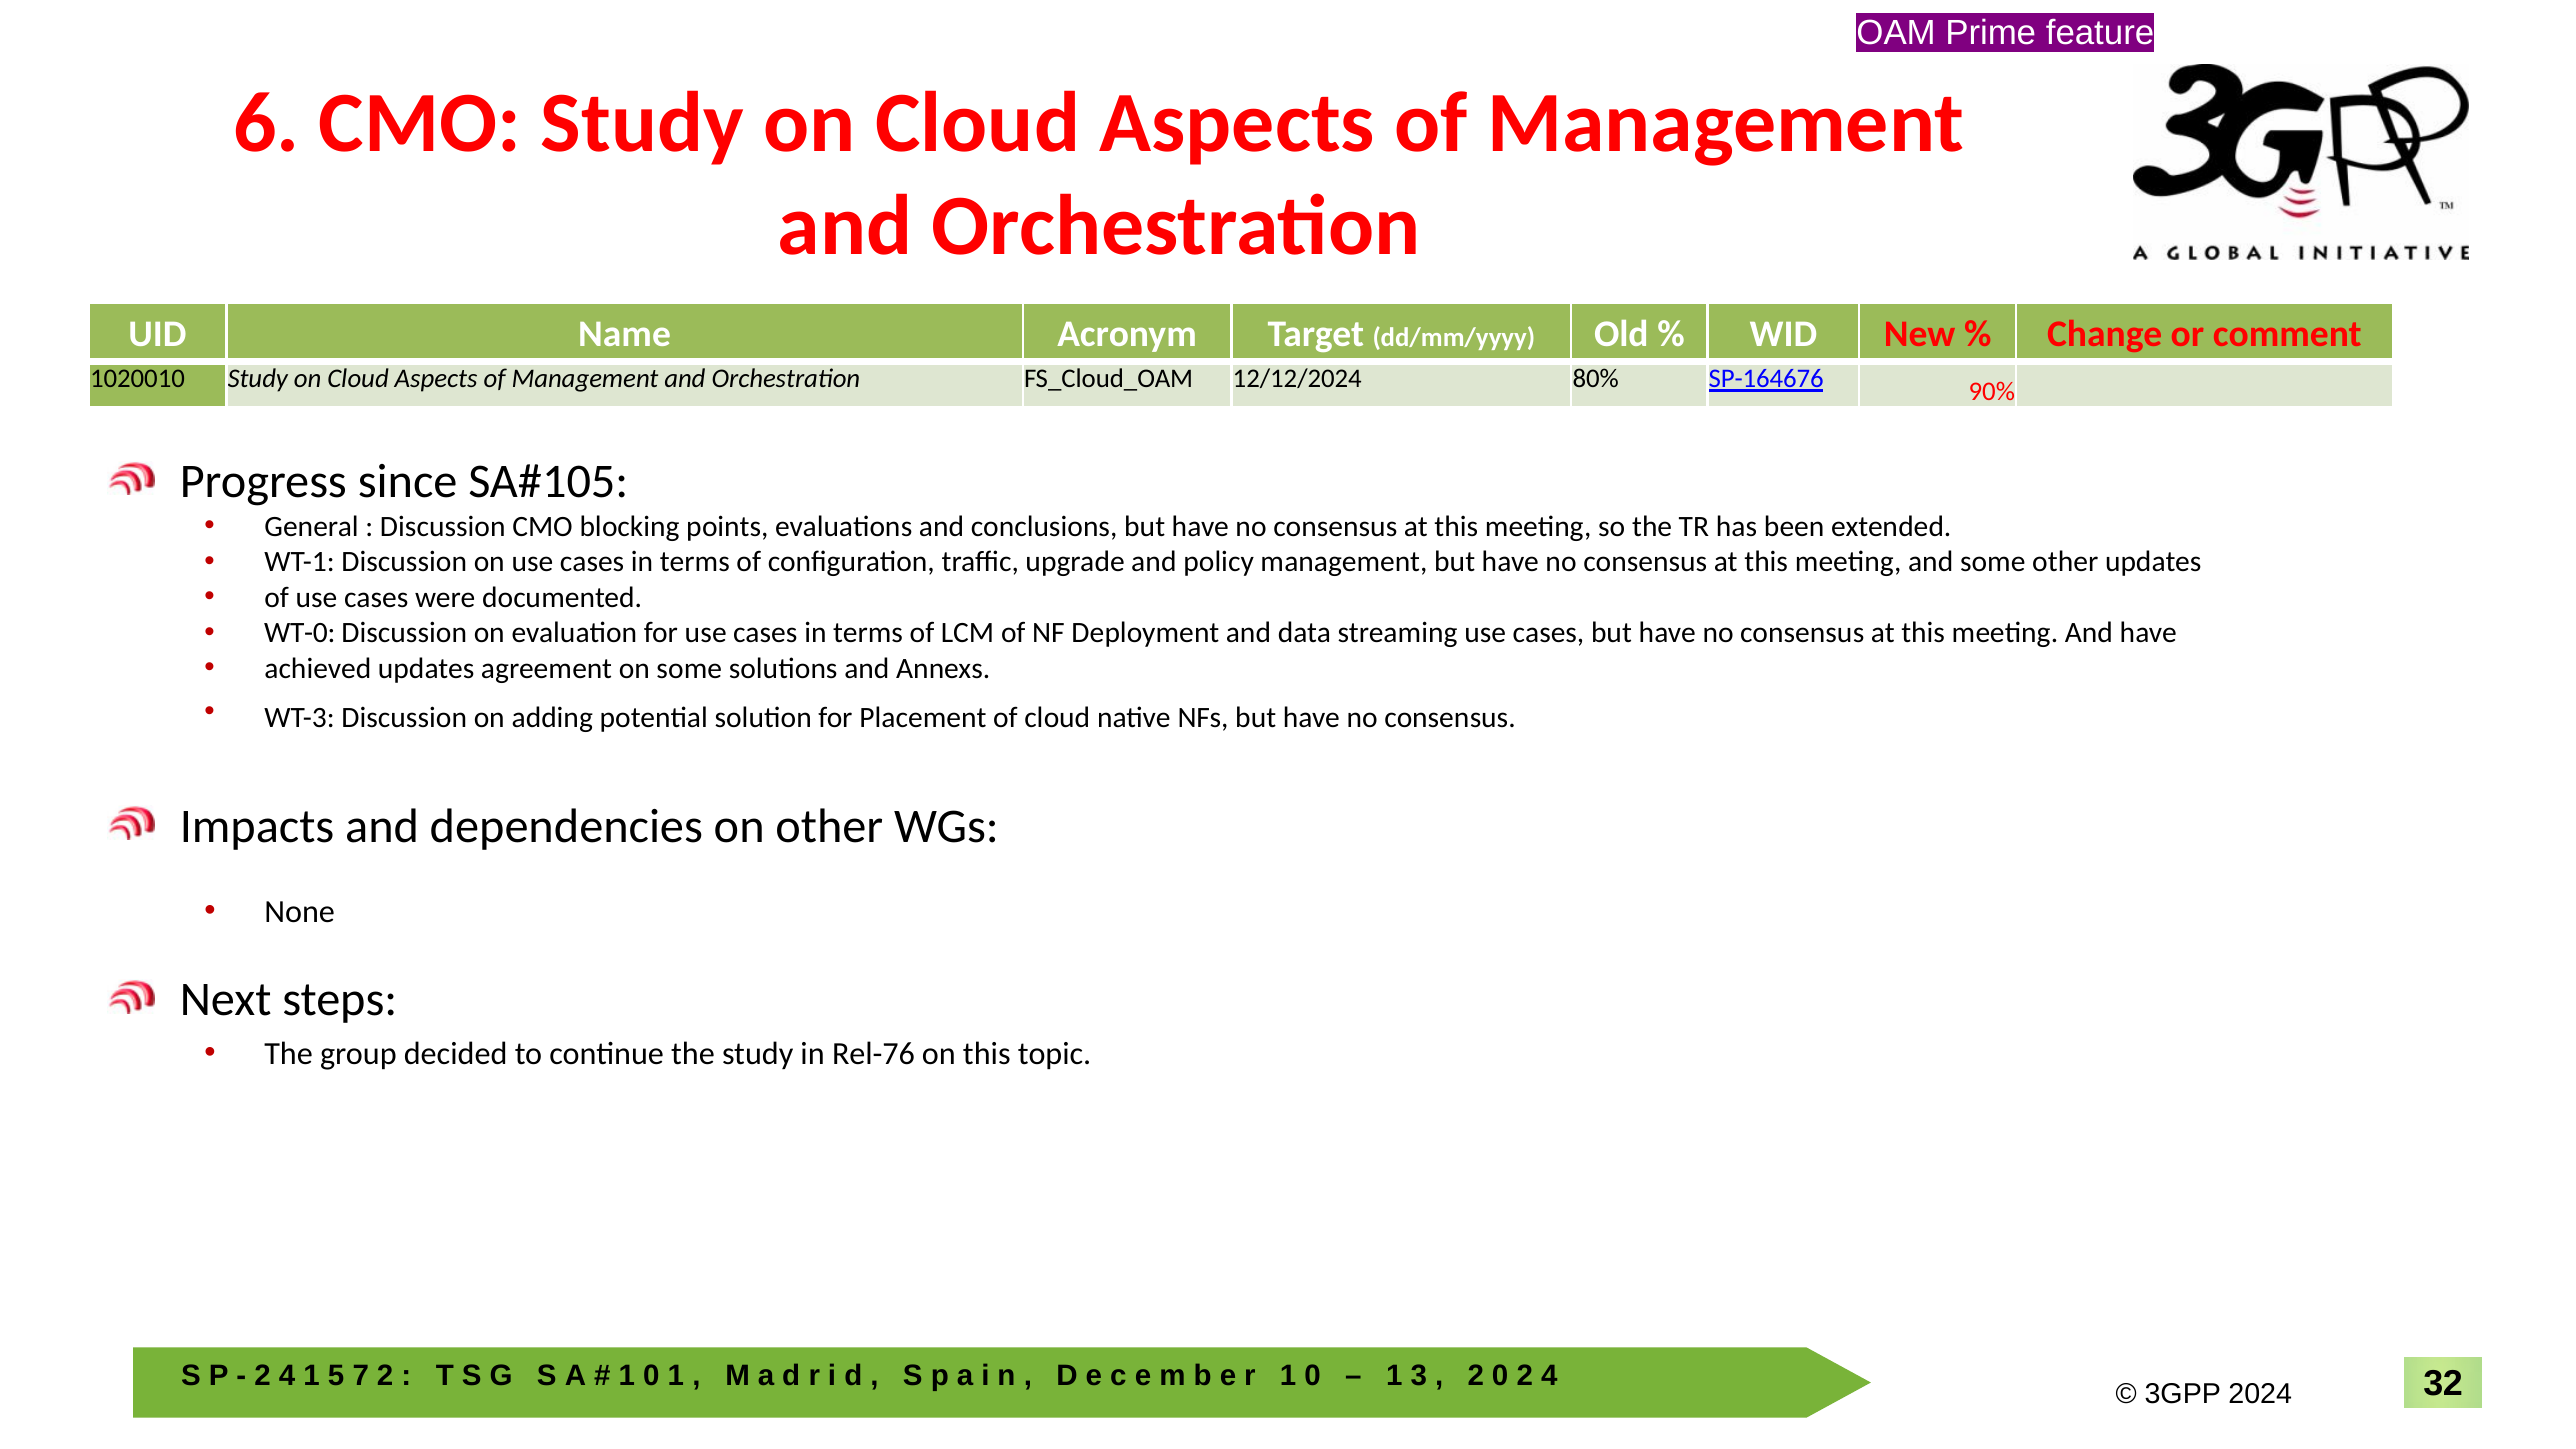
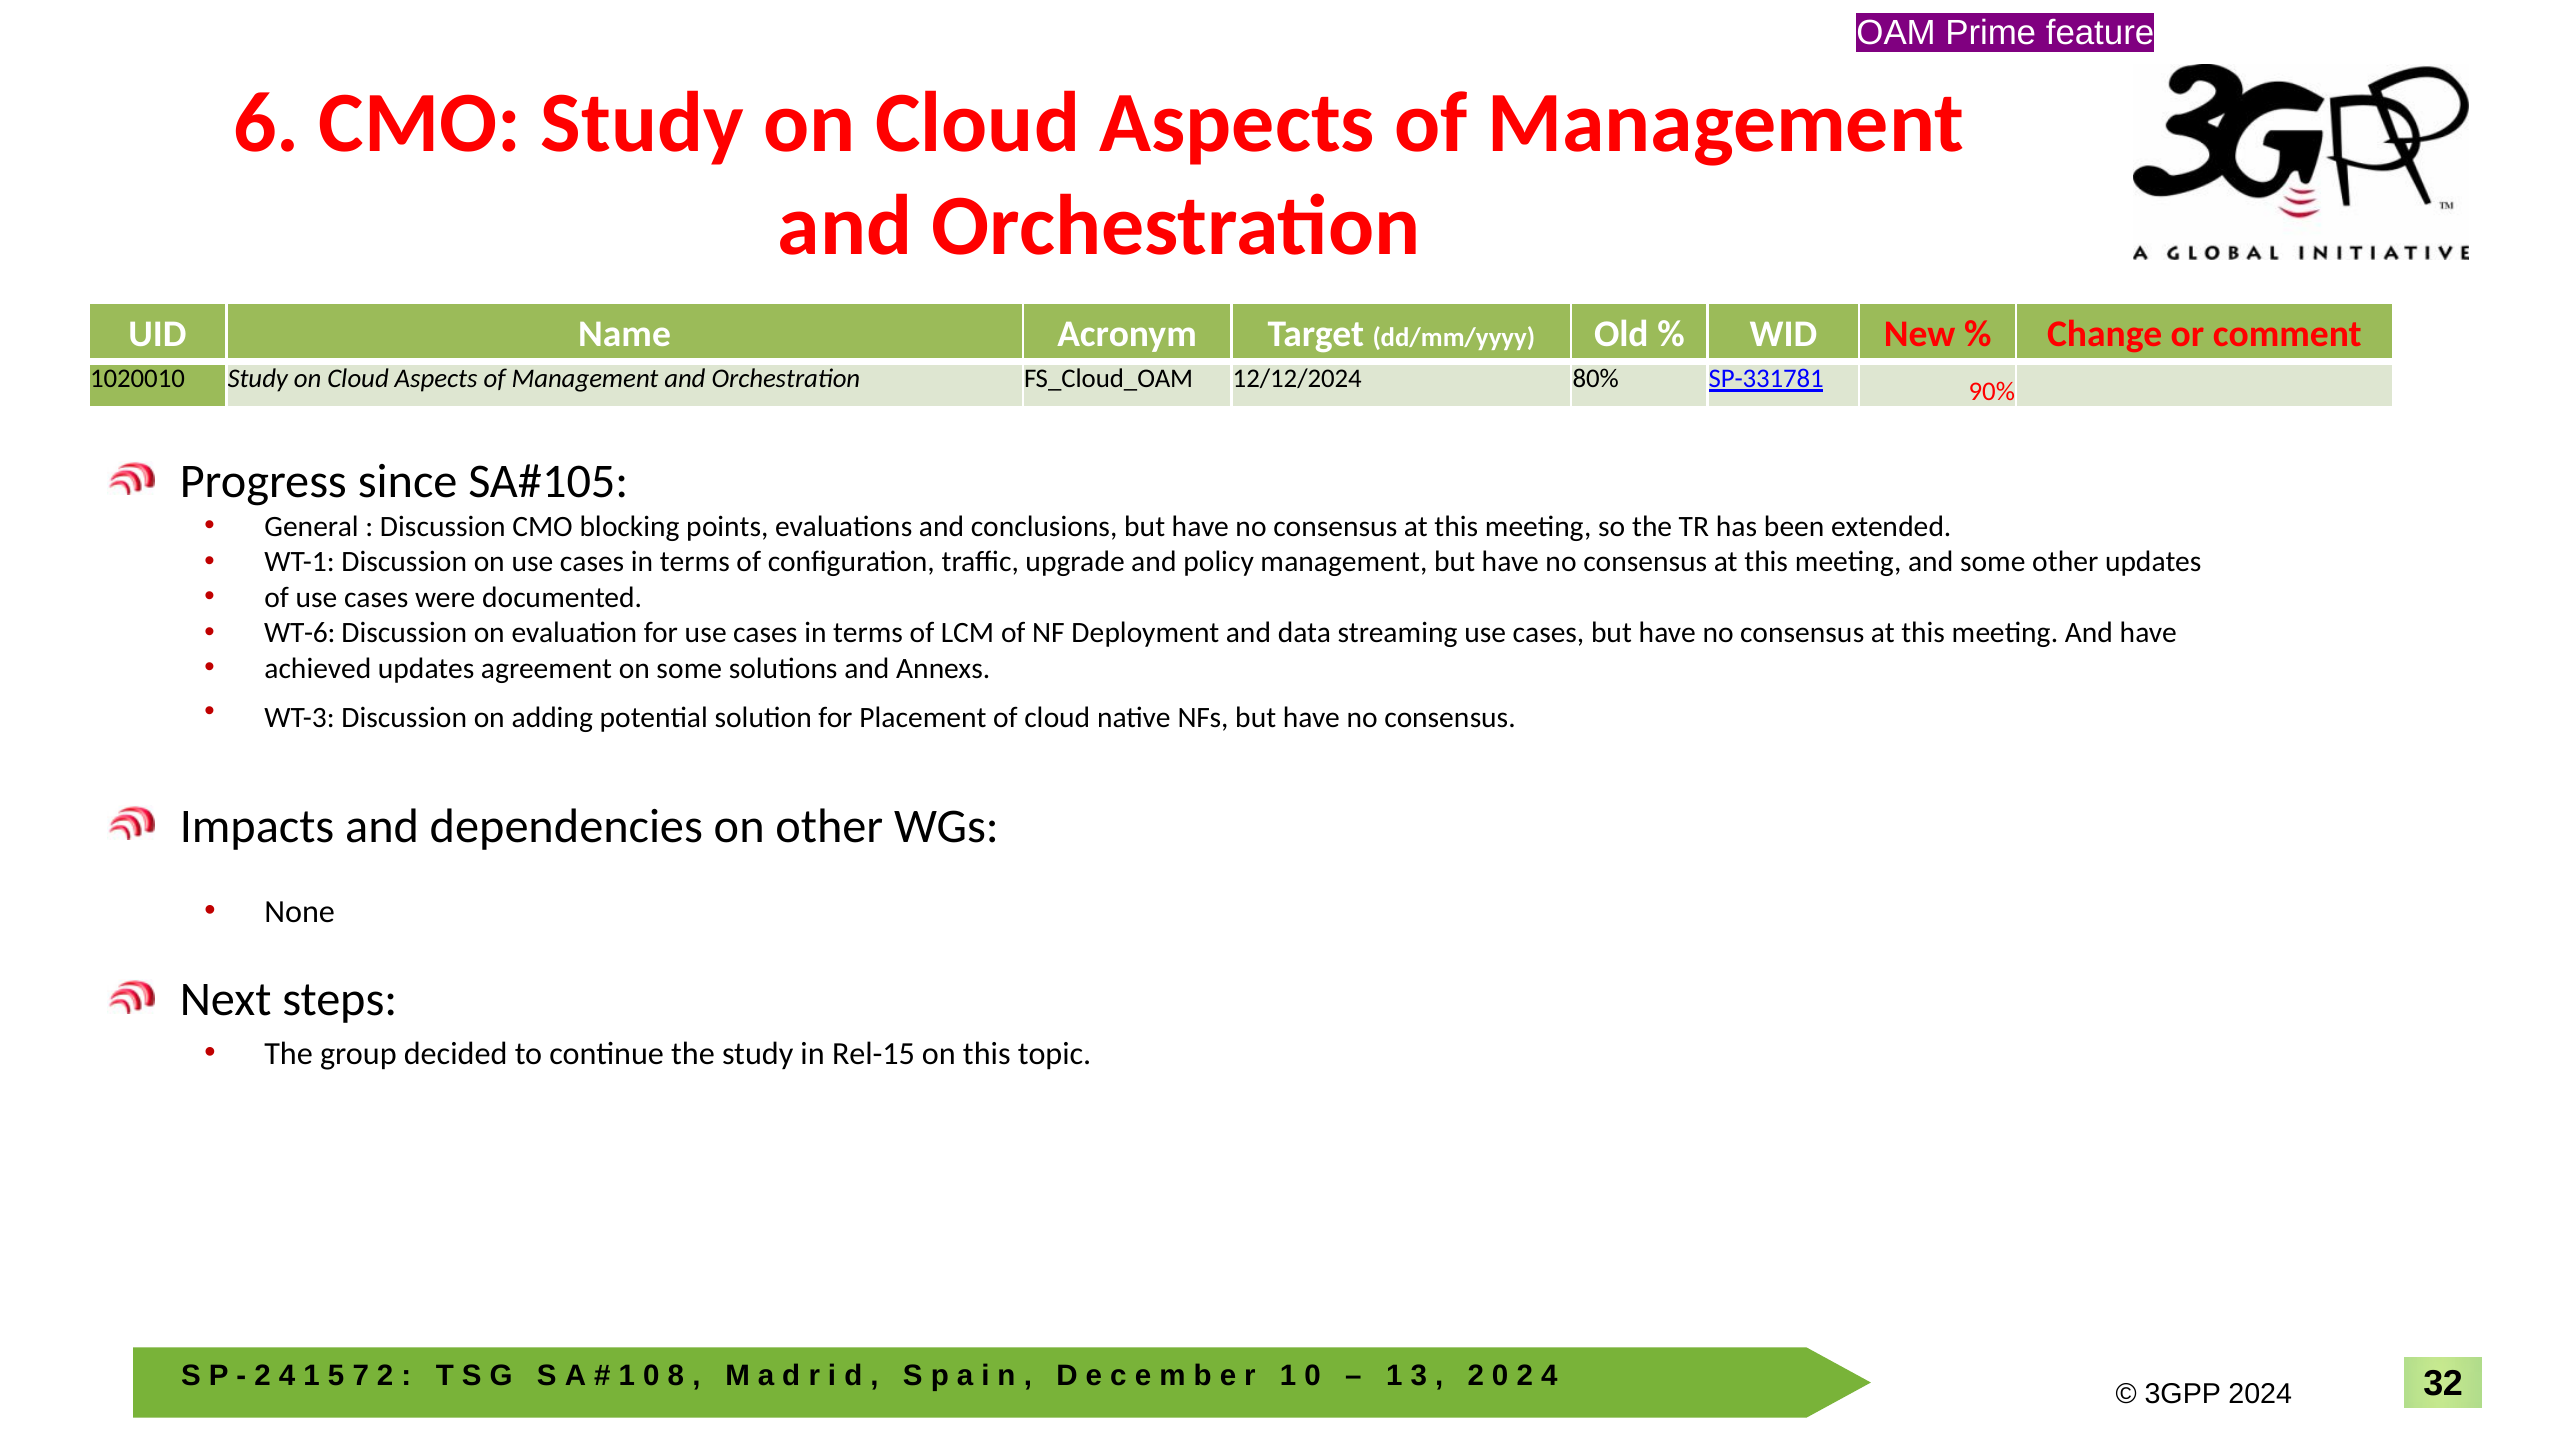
SP-164676: SP-164676 -> SP-331781
WT-0: WT-0 -> WT-6
Rel-76: Rel-76 -> Rel-15
1 at (676, 1376): 1 -> 8
